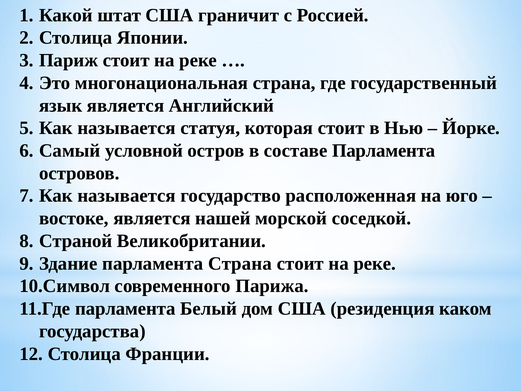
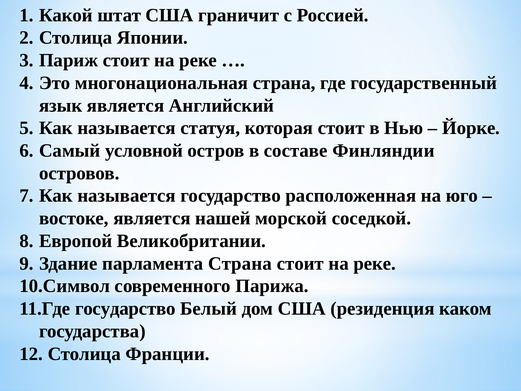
составе Парламента: Парламента -> Финляндии
Страной: Страной -> Европой
парламента at (125, 308): парламента -> государство
